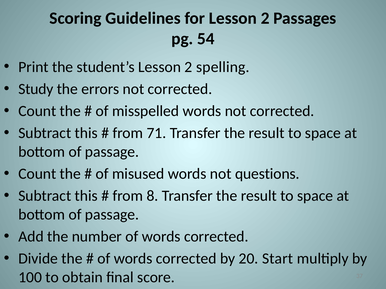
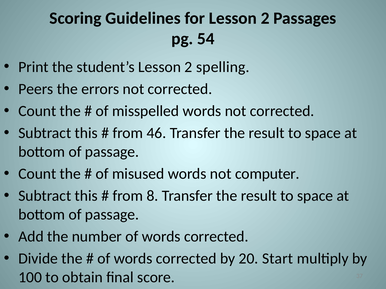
Study: Study -> Peers
71: 71 -> 46
questions: questions -> computer
